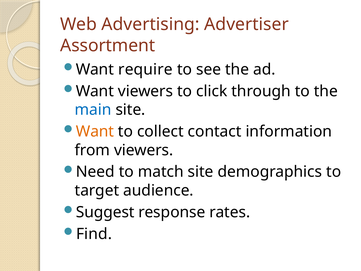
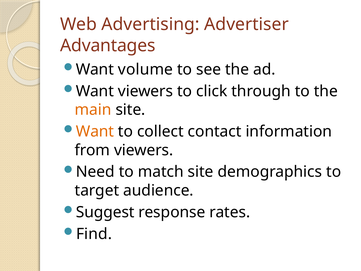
Assortment: Assortment -> Advantages
require: require -> volume
main colour: blue -> orange
